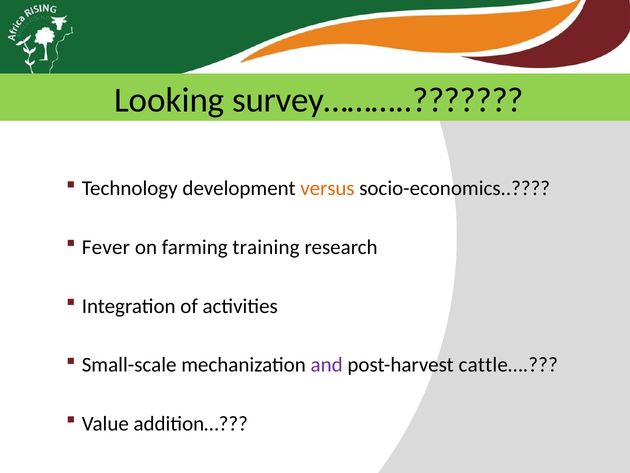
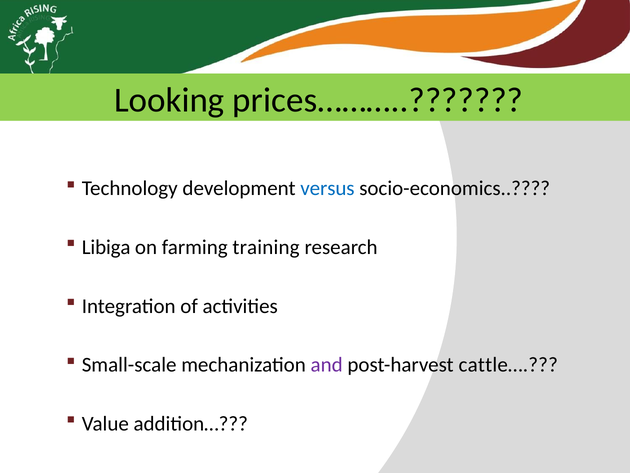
survey………: survey……… -> prices………
versus colour: orange -> blue
Fever: Fever -> Libiga
